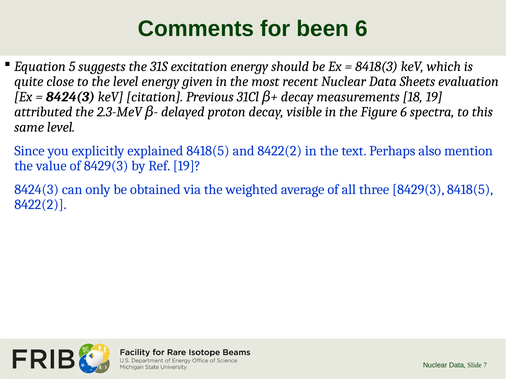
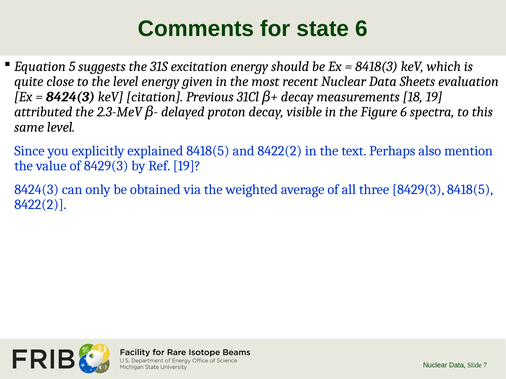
been: been -> state
